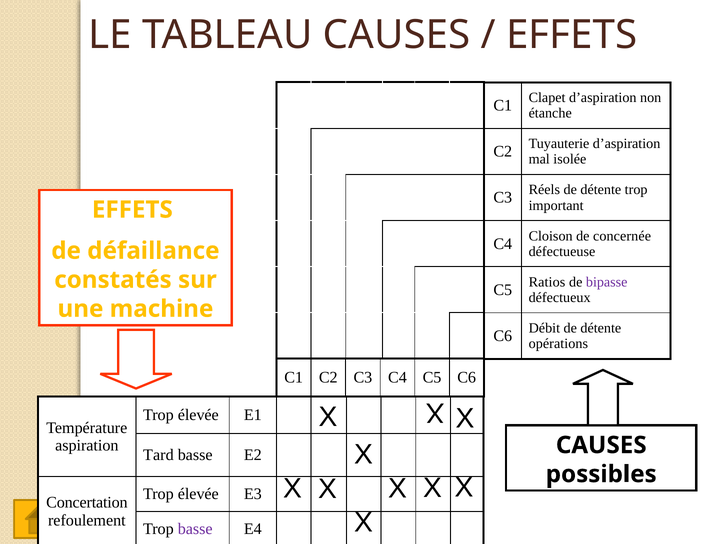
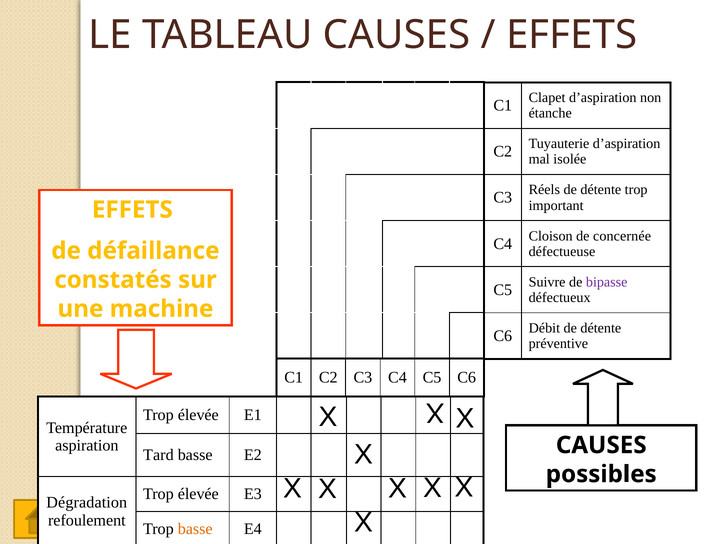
Ratios: Ratios -> Suivre
opérations: opérations -> préventive
Concertation: Concertation -> Dégradation
basse at (195, 530) colour: purple -> orange
